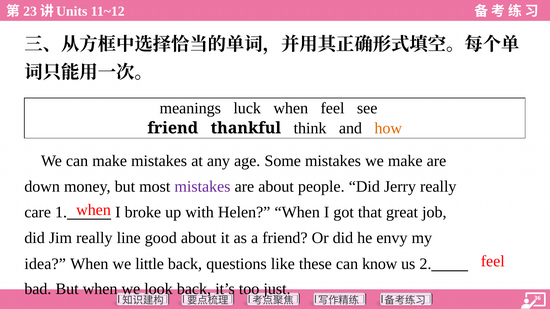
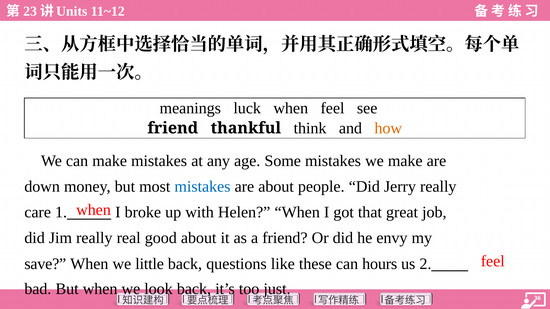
mistakes at (202, 187) colour: purple -> blue
line: line -> real
idea: idea -> save
know: know -> hours
